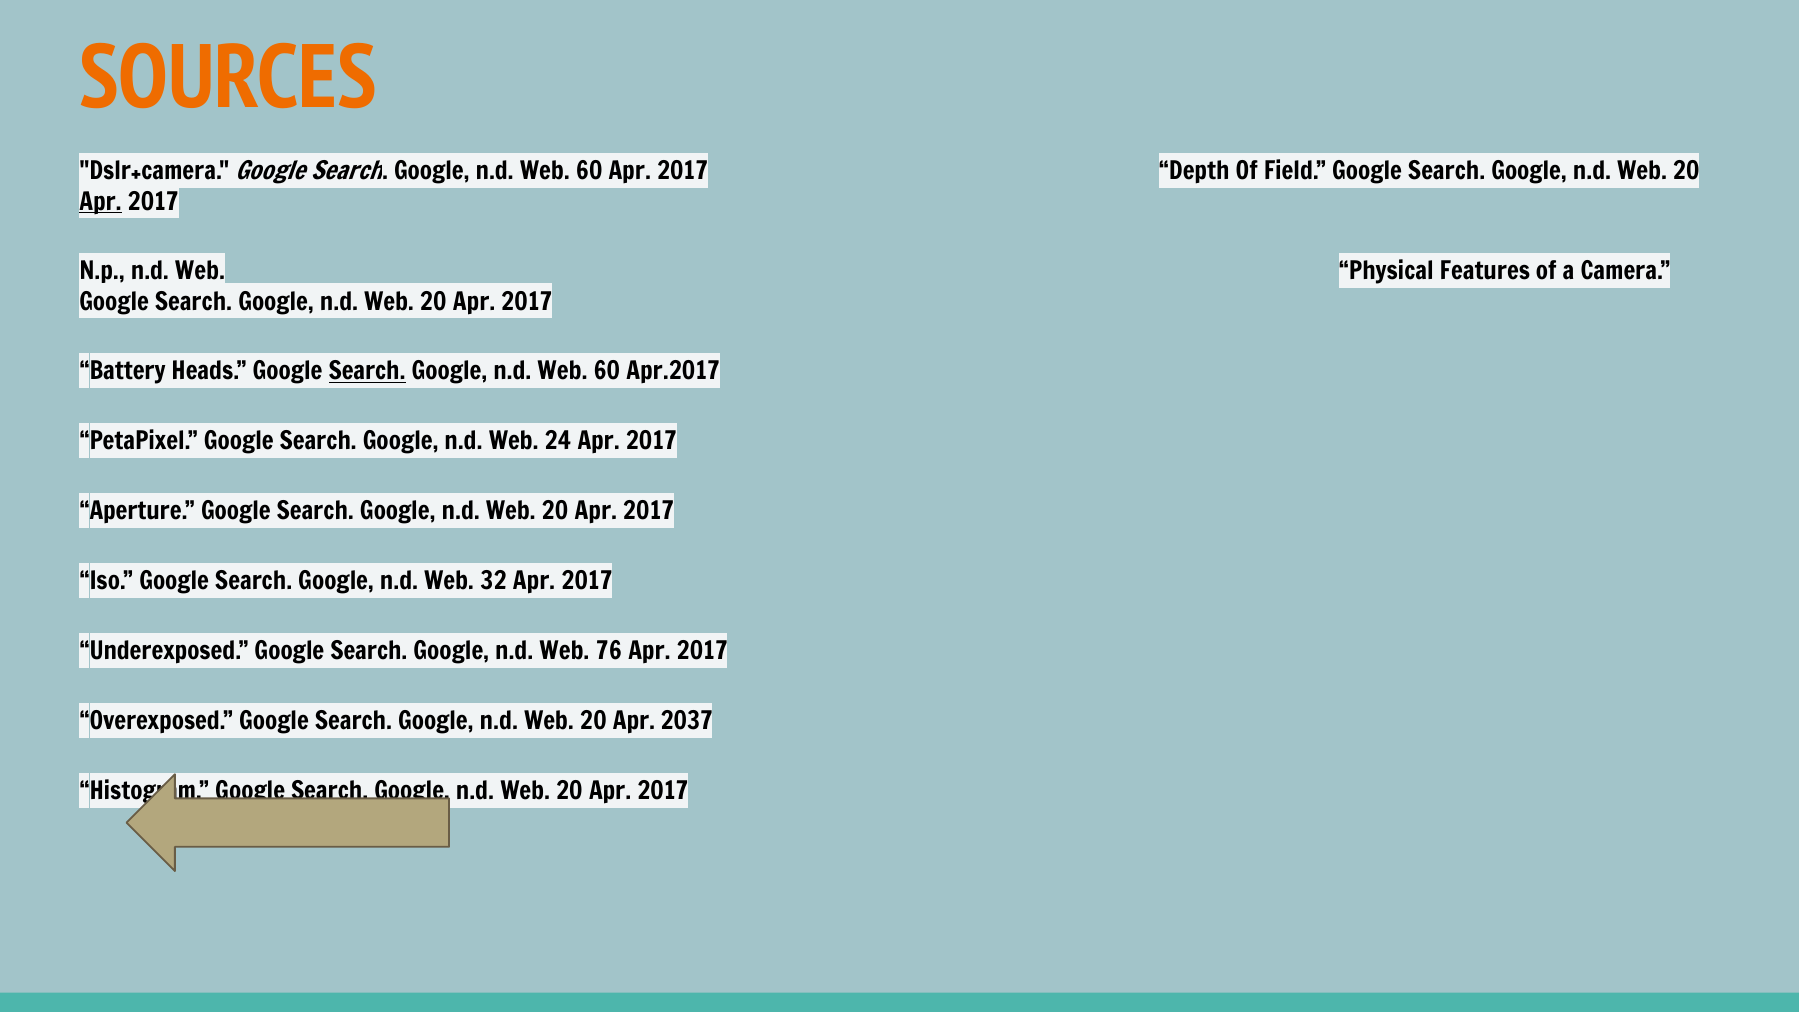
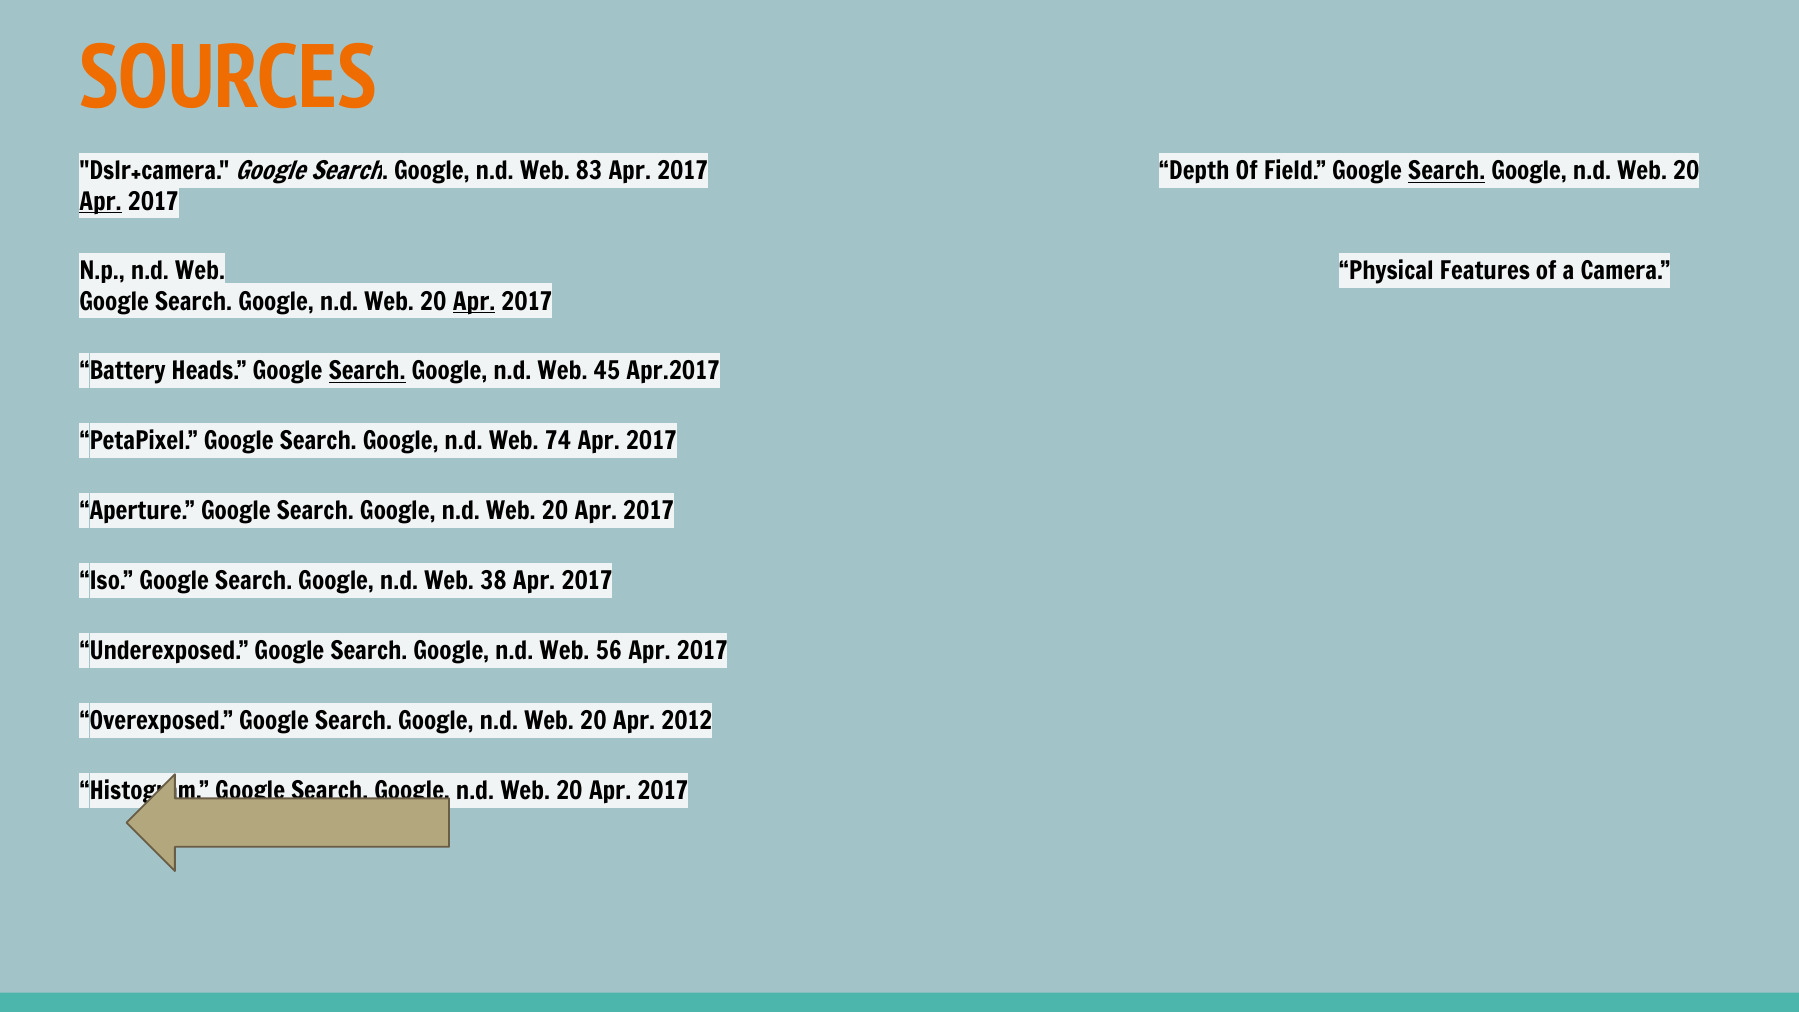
60 at (589, 172): 60 -> 83
Search at (1447, 172) underline: none -> present
Apr at (474, 302) underline: none -> present
60 at (607, 372): 60 -> 45
24: 24 -> 74
32: 32 -> 38
76: 76 -> 56
2037: 2037 -> 2012
